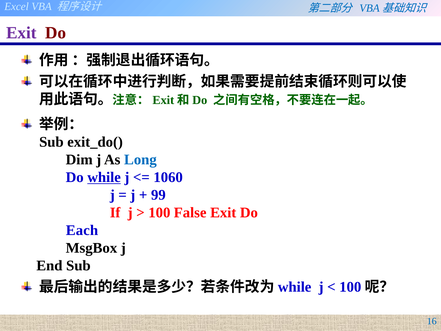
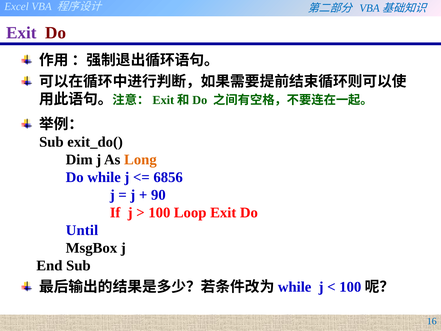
Long colour: blue -> orange
while underline: present -> none
1060: 1060 -> 6856
99: 99 -> 90
False: False -> Loop
Each: Each -> Until
